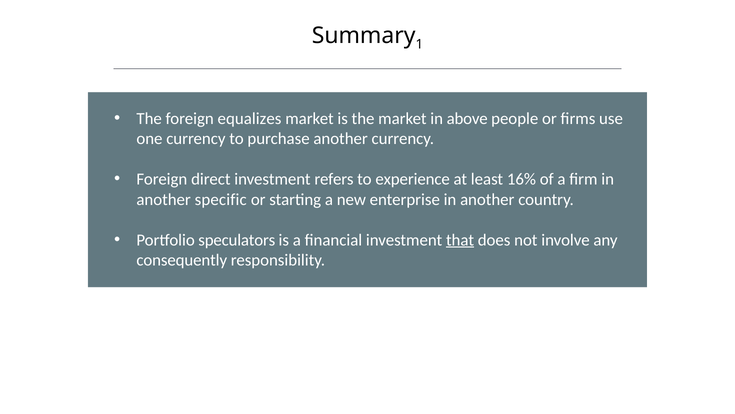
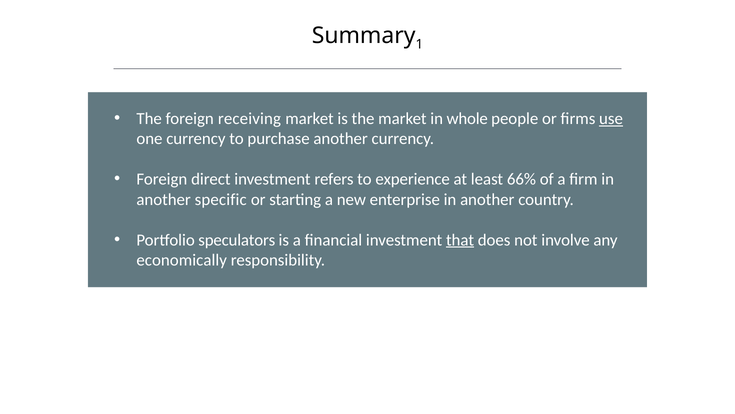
equalizes: equalizes -> receiving
above: above -> whole
use underline: none -> present
16%: 16% -> 66%
consequently: consequently -> economically
